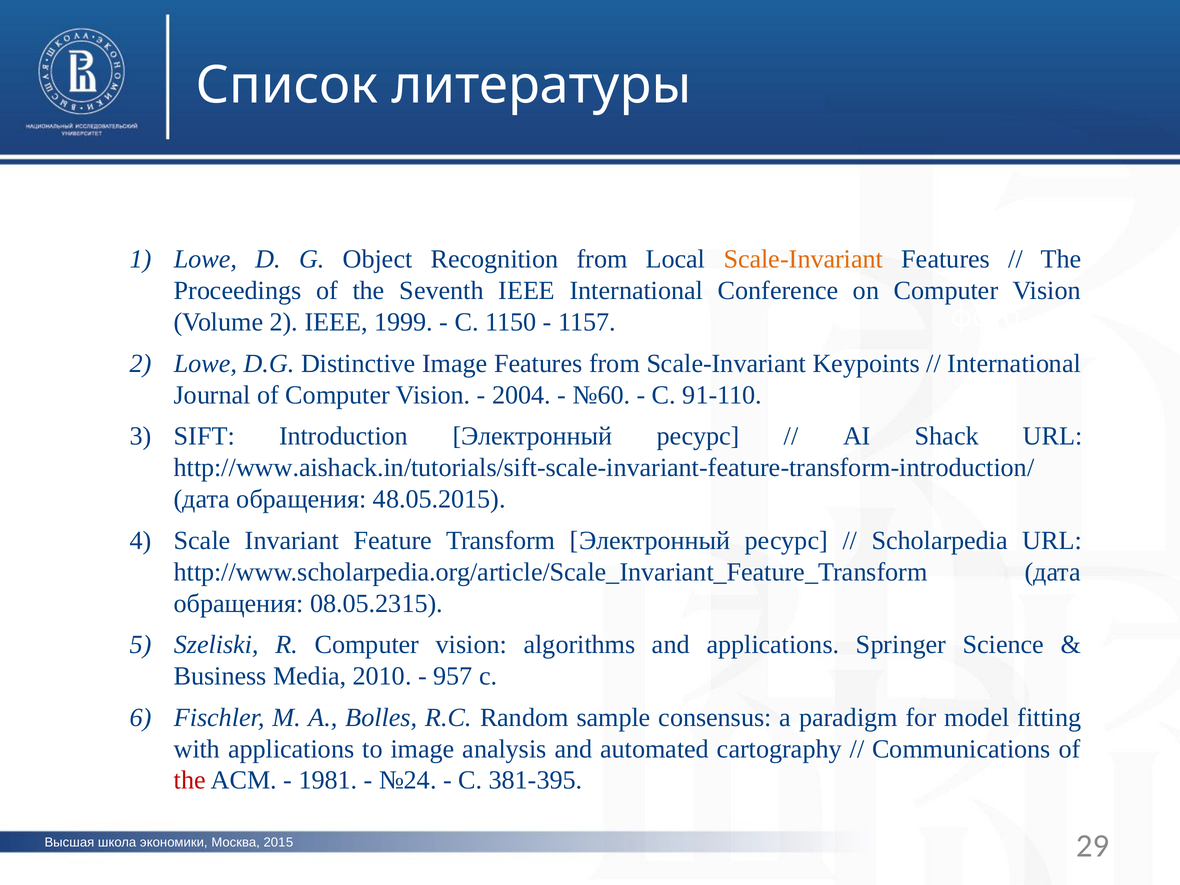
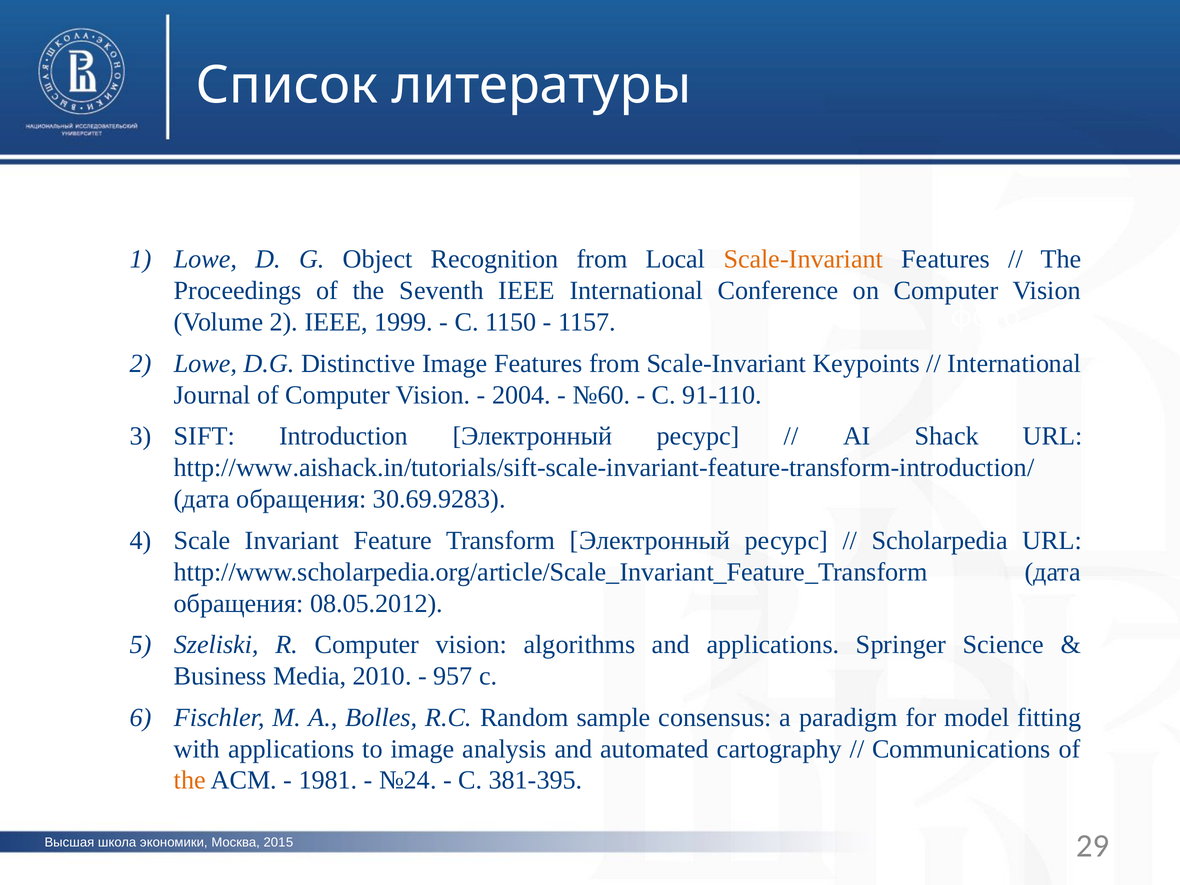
48.05.2015: 48.05.2015 -> 30.69.9283
08.05.2315: 08.05.2315 -> 08.05.2012
the at (190, 780) colour: red -> orange
